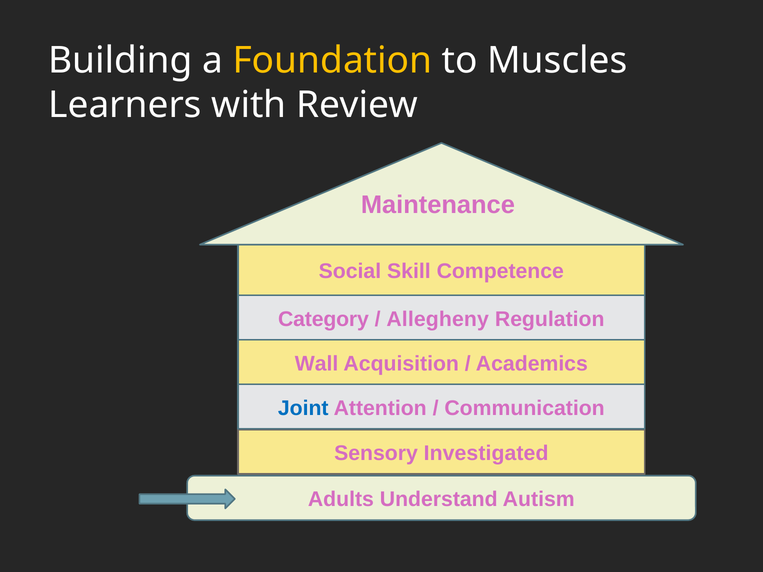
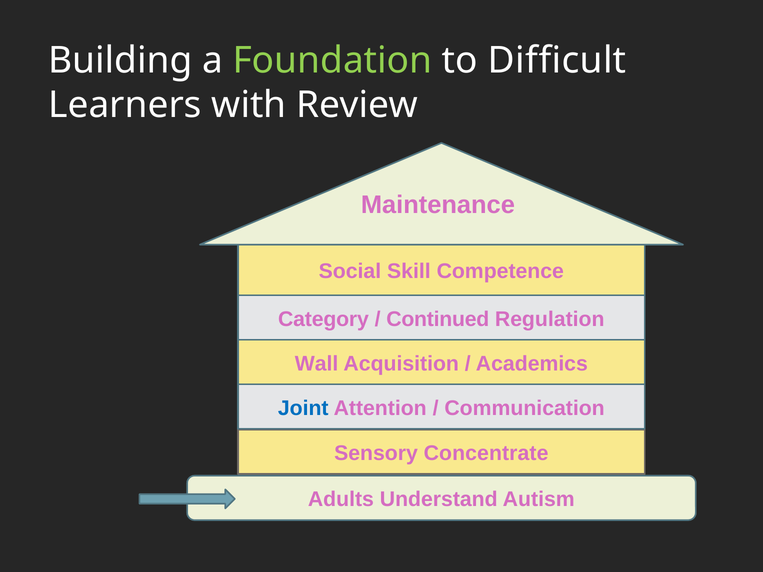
Foundation colour: yellow -> light green
Muscles: Muscles -> Difficult
Allegheny: Allegheny -> Continued
Investigated: Investigated -> Concentrate
